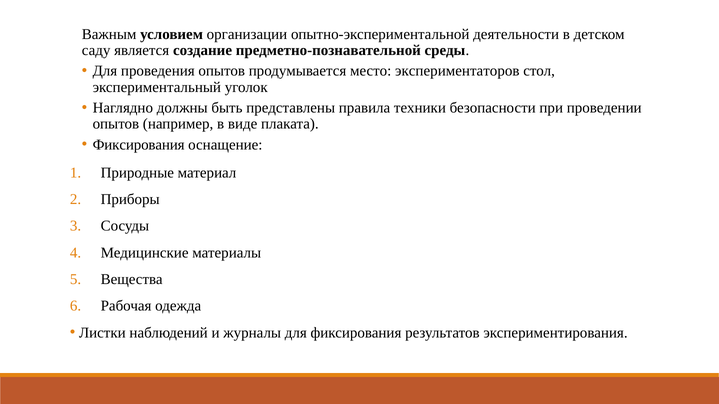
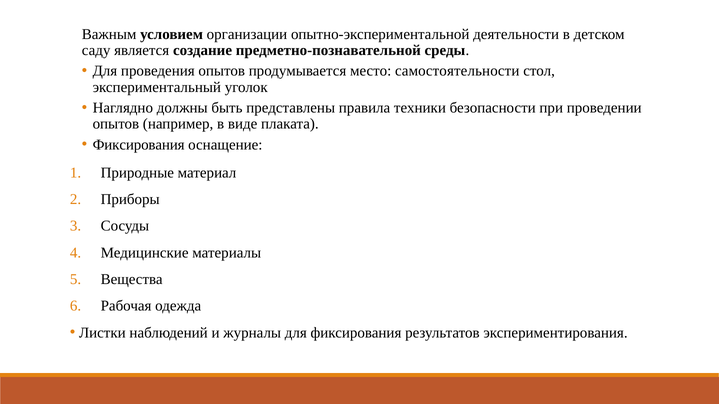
экспериментаторов: экспериментаторов -> самостоятельности
